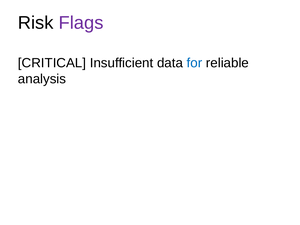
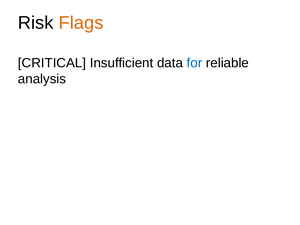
Flags colour: purple -> orange
